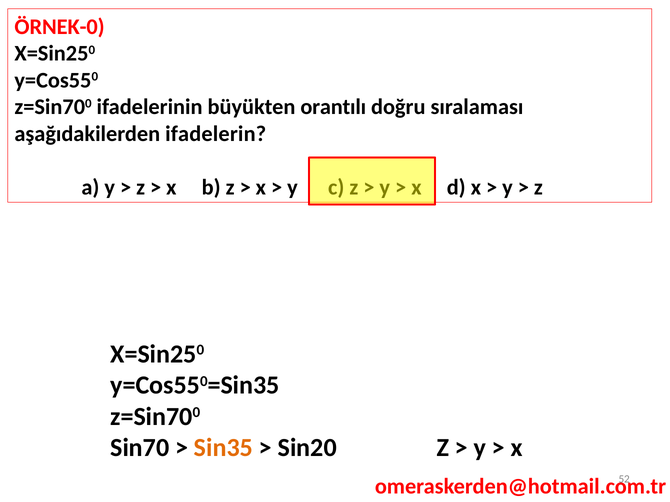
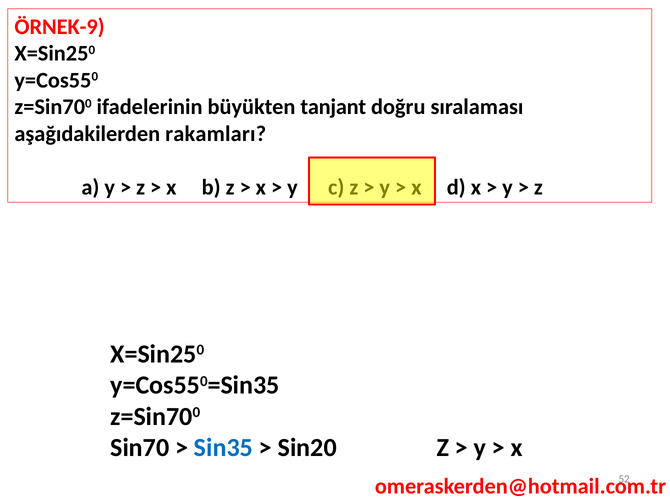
ÖRNEK-0: ÖRNEK-0 -> ÖRNEK-9
orantılı: orantılı -> tanjant
ifadelerin: ifadelerin -> rakamları
Sin35 colour: orange -> blue
